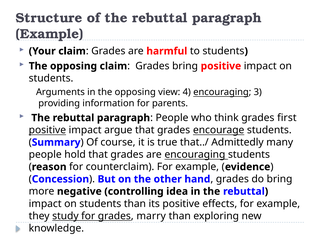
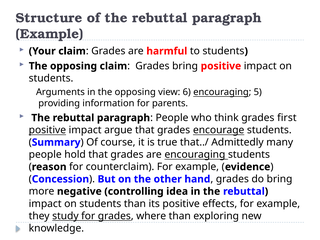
4: 4 -> 6
3: 3 -> 5
marry: marry -> where
